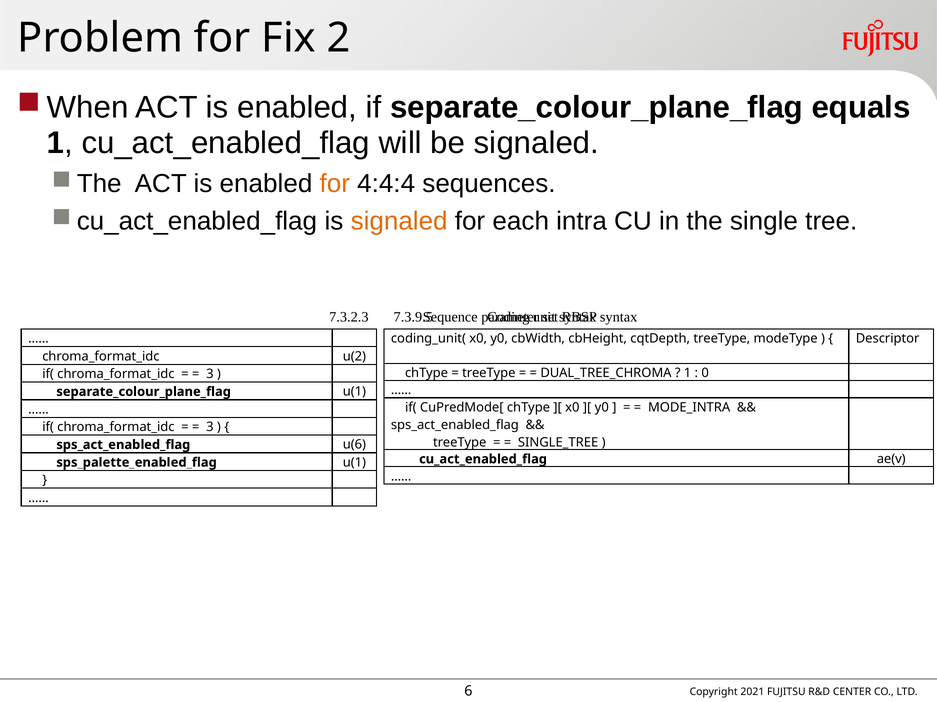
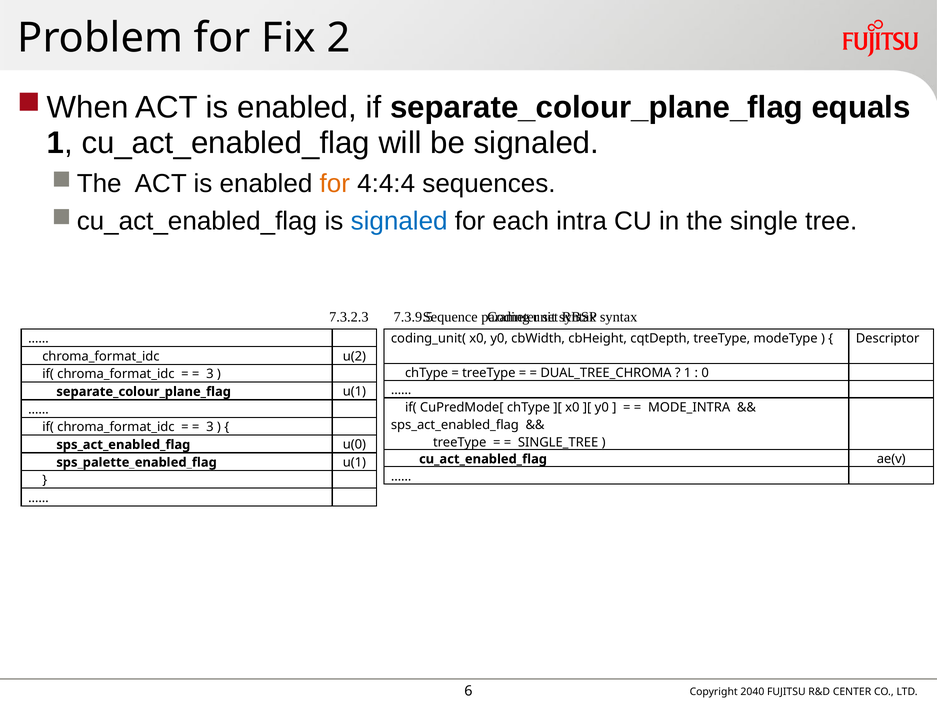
signaled at (399, 221) colour: orange -> blue
u(6: u(6 -> u(0
2021: 2021 -> 2040
